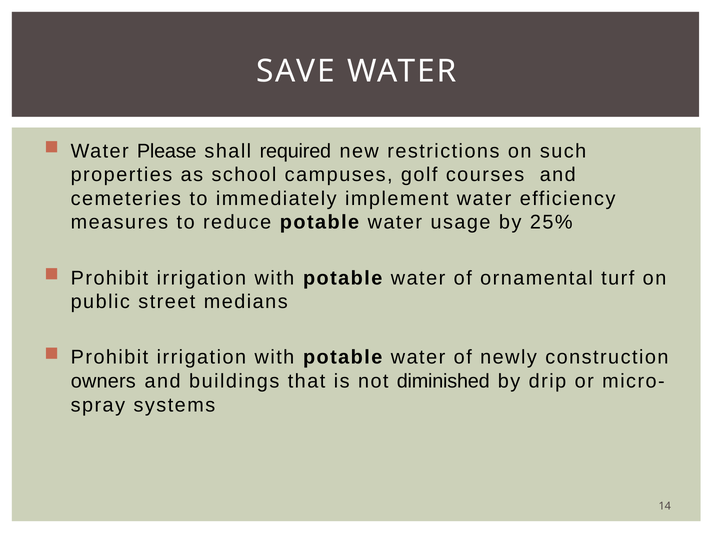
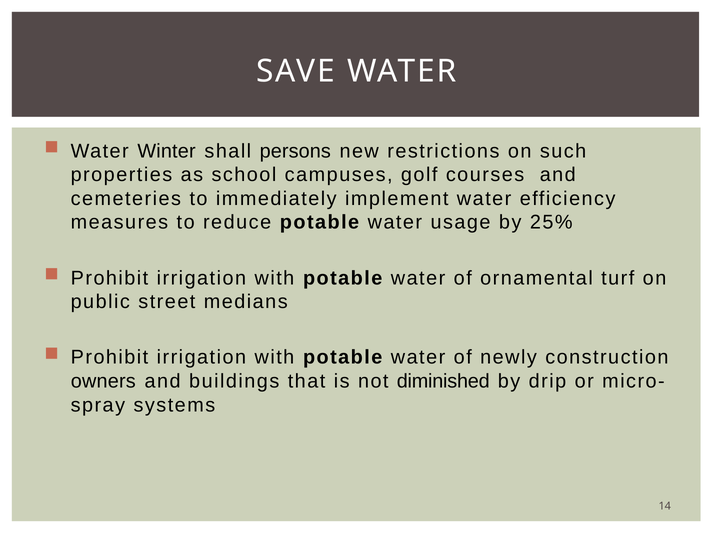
Please: Please -> Winter
required: required -> persons
